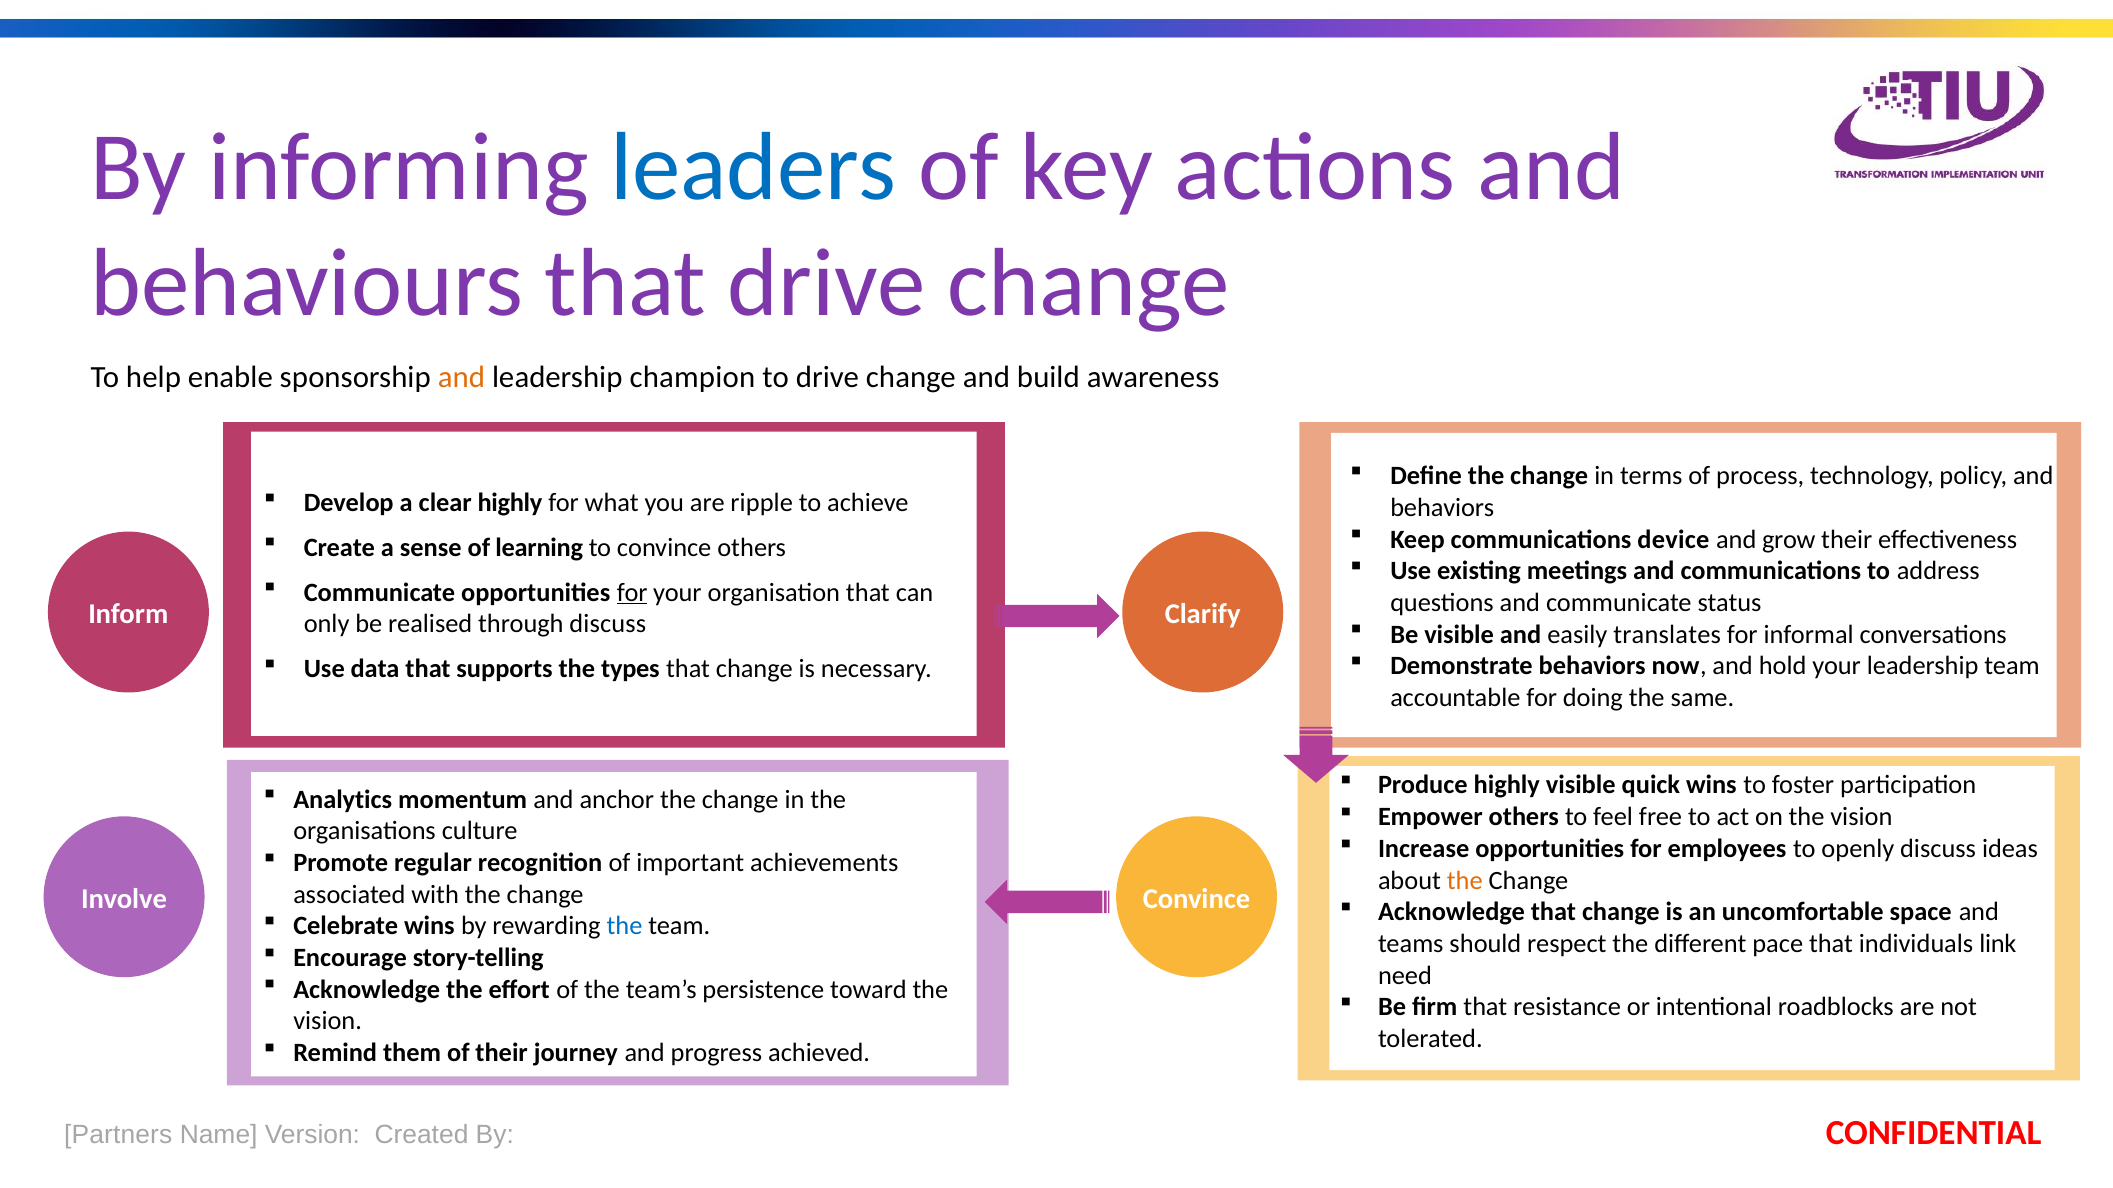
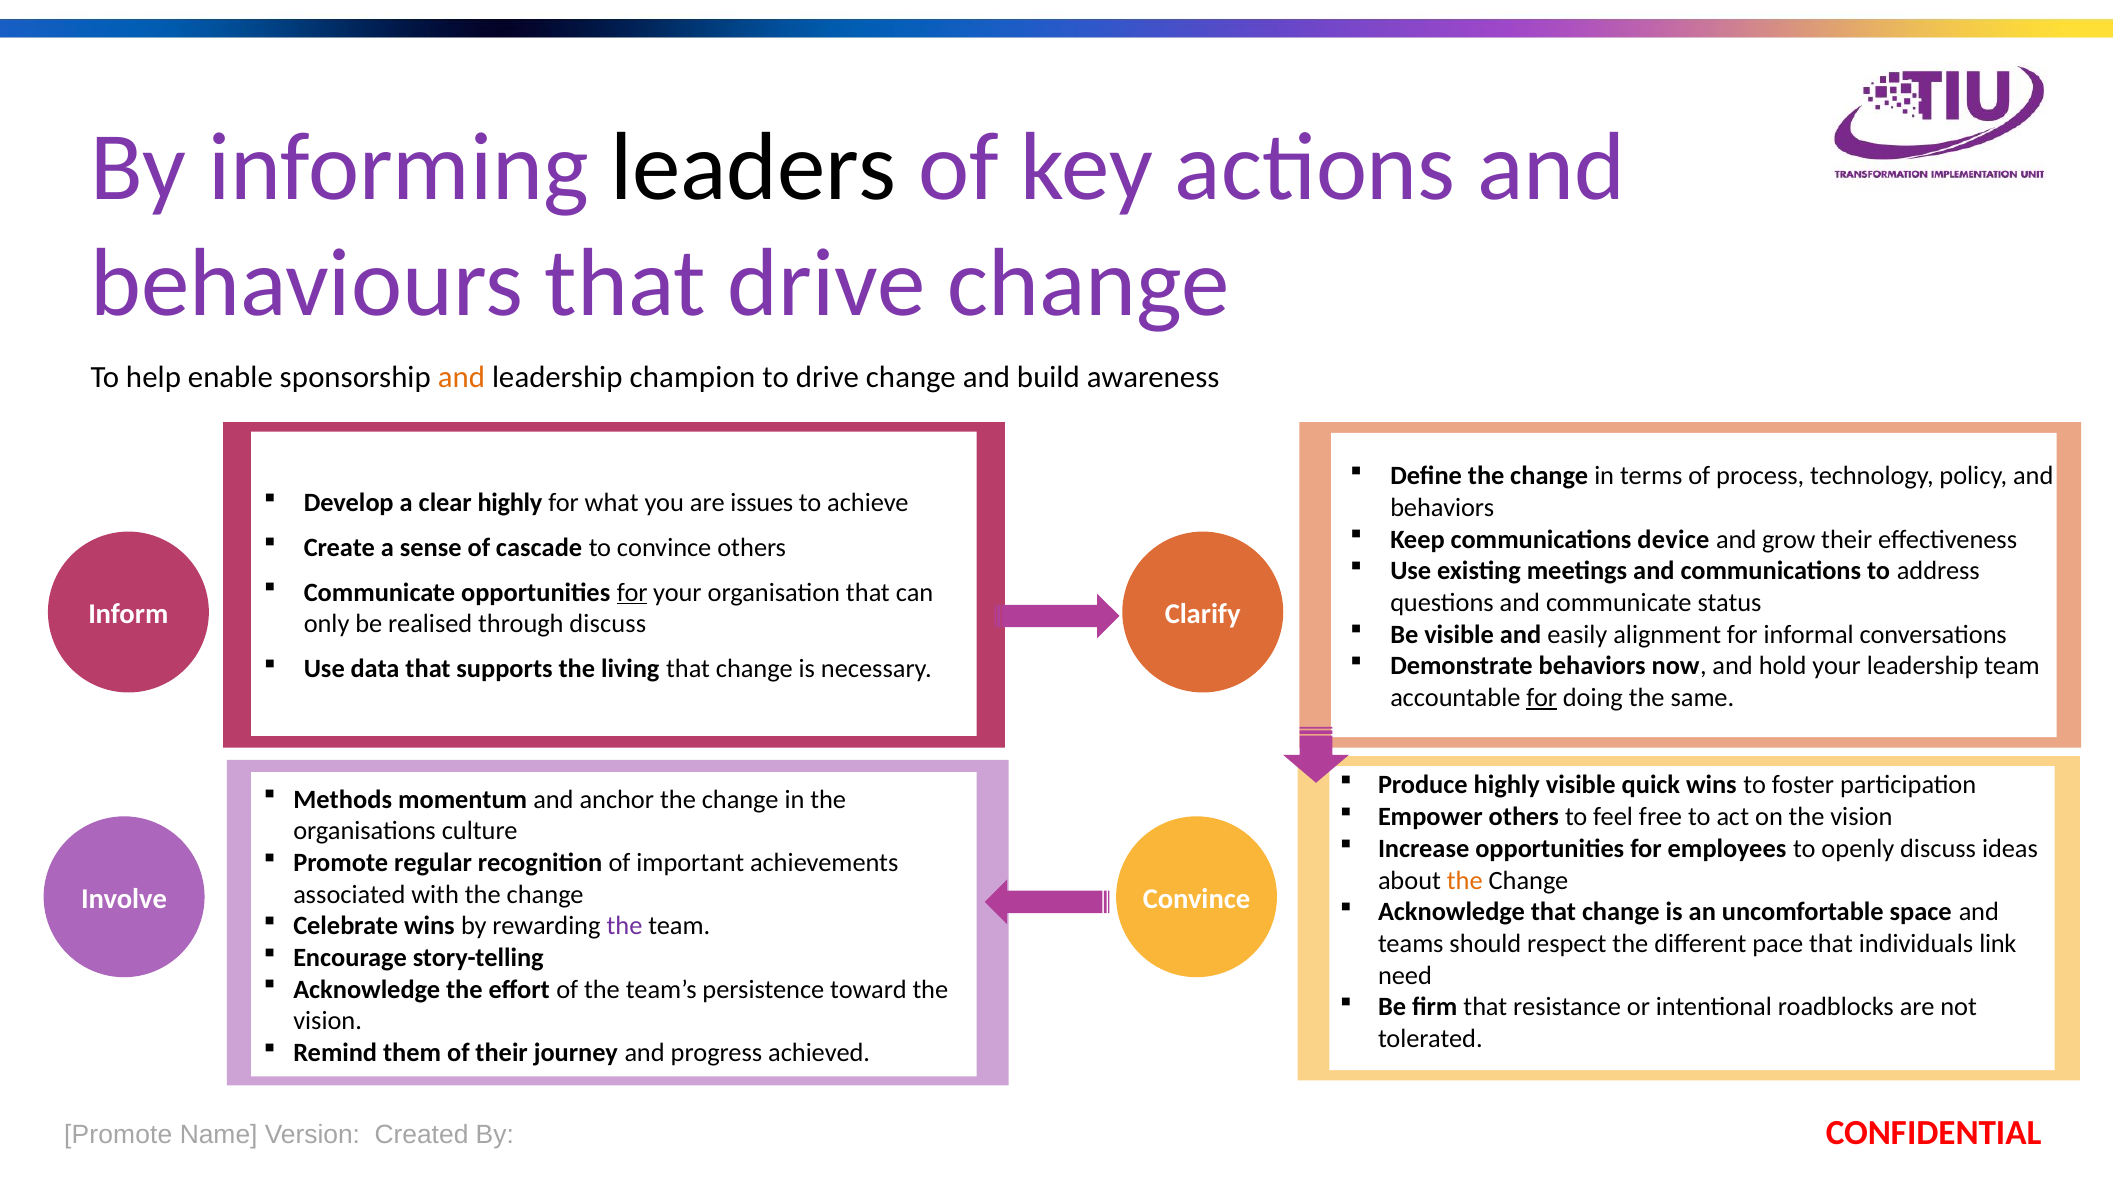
leaders colour: blue -> black
ripple: ripple -> issues
learning: learning -> cascade
translates: translates -> alignment
types: types -> living
for at (1542, 698) underline: none -> present
Analytics: Analytics -> Methods
the at (625, 927) colour: blue -> purple
Partners at (118, 1135): Partners -> Promote
